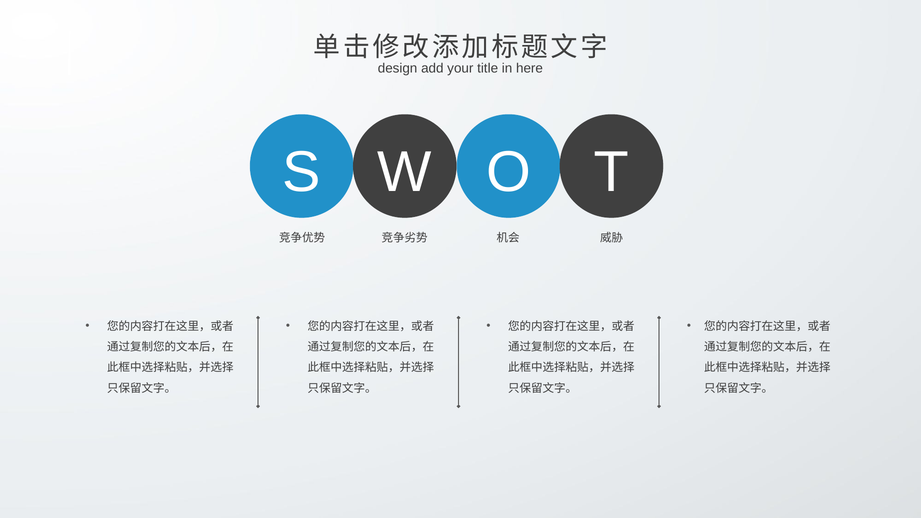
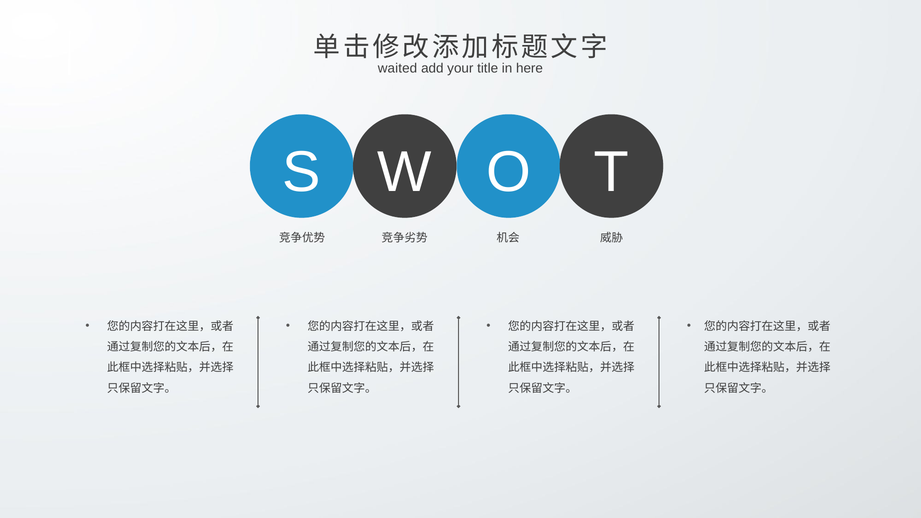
design: design -> waited
